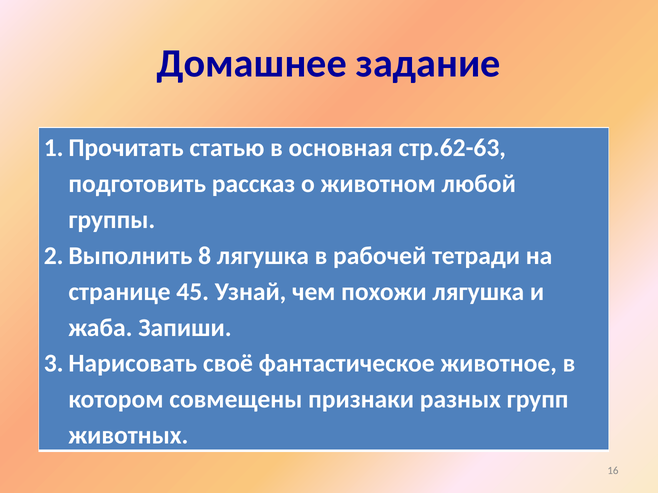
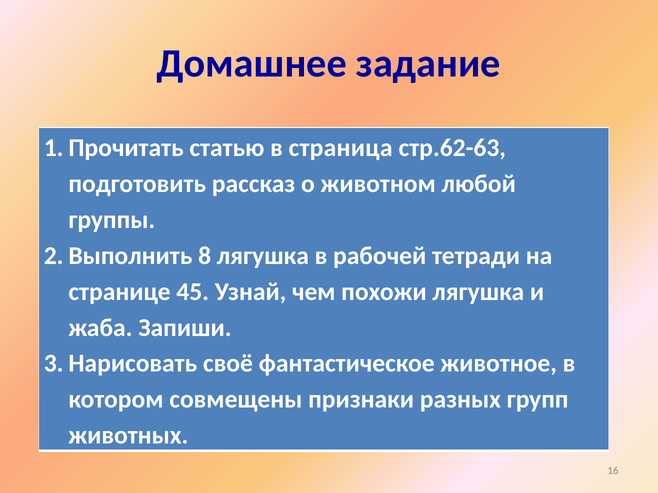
основная: основная -> страница
